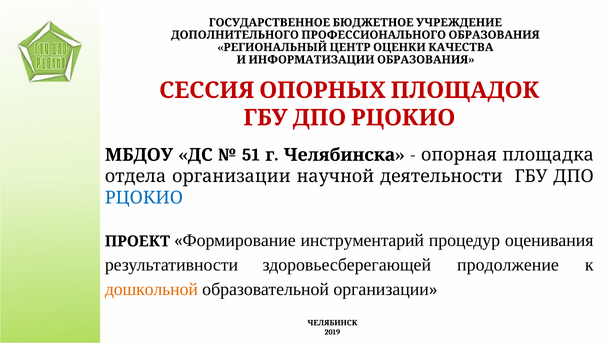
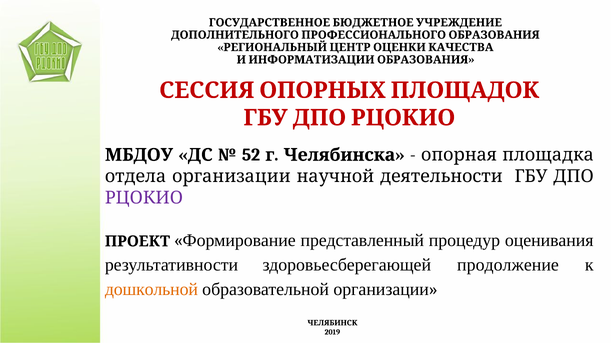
51: 51 -> 52
РЦОКИО colour: blue -> purple
инструментарий: инструментарий -> представленный
